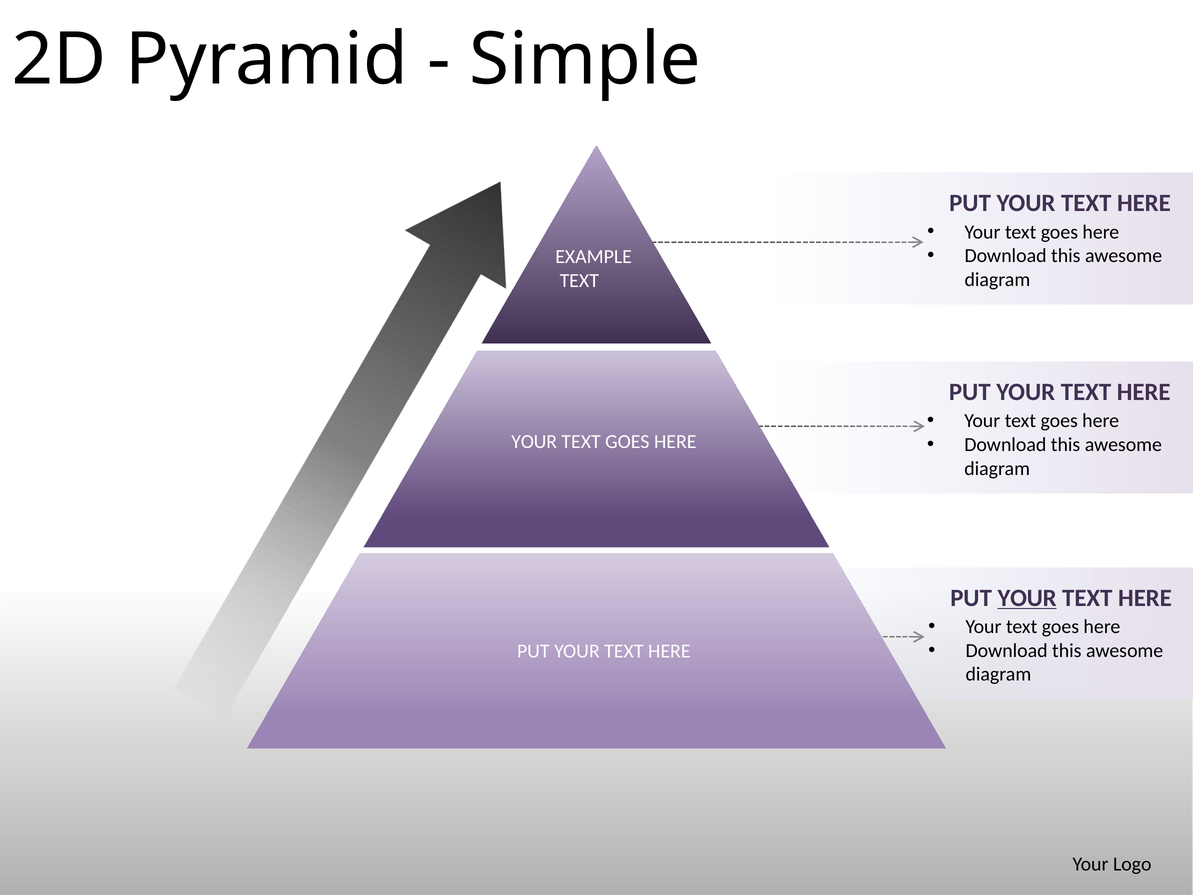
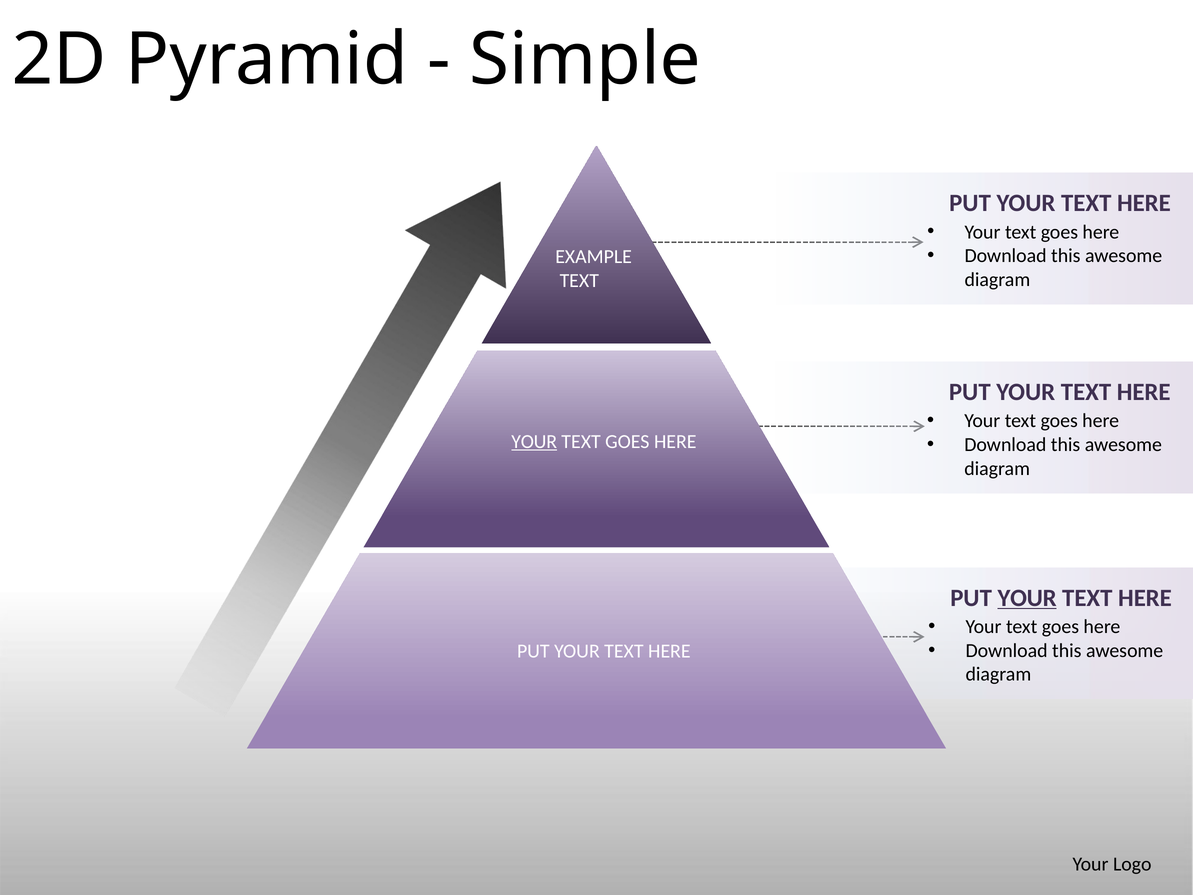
YOUR at (534, 441) underline: none -> present
